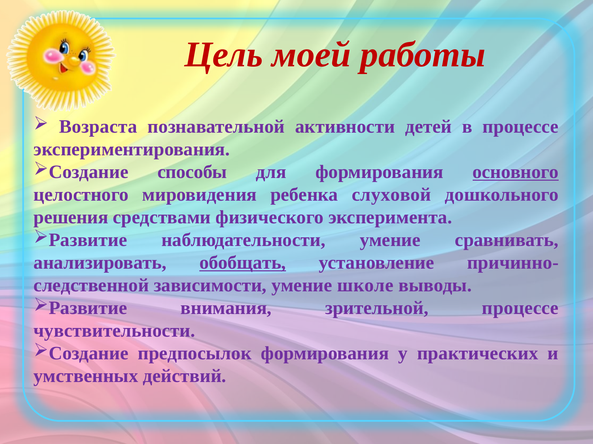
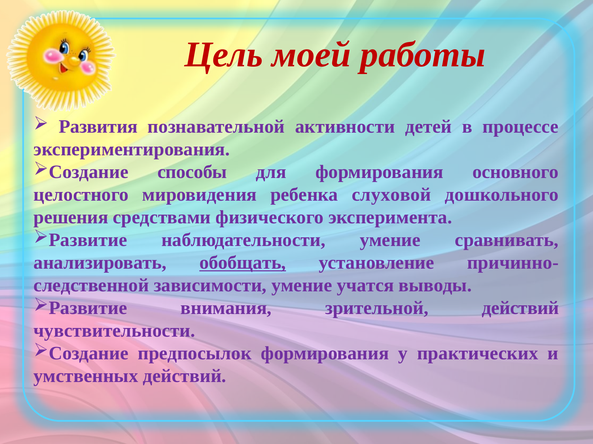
Возраста: Возраста -> Развития
основного underline: present -> none
школе: школе -> учатся
зрительной процессе: процессе -> действий
